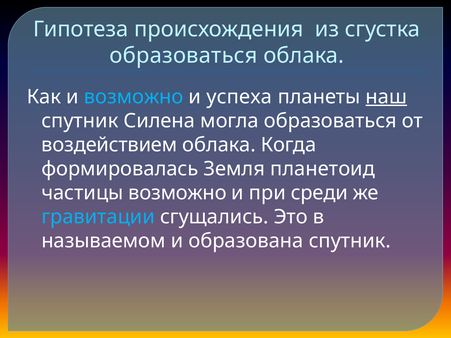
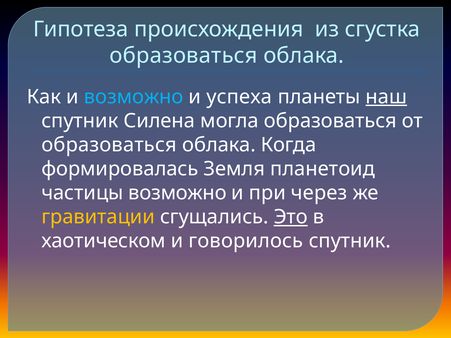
воздействием at (109, 145): воздействием -> образоваться
среди: среди -> через
гравитации colour: light blue -> yellow
Это underline: none -> present
называемом: называемом -> хаотическом
образована: образована -> говорилось
